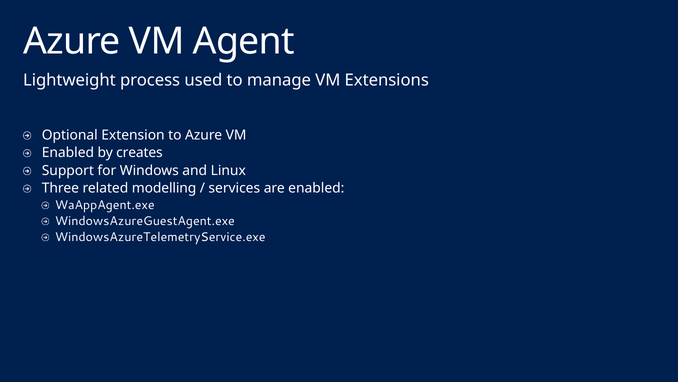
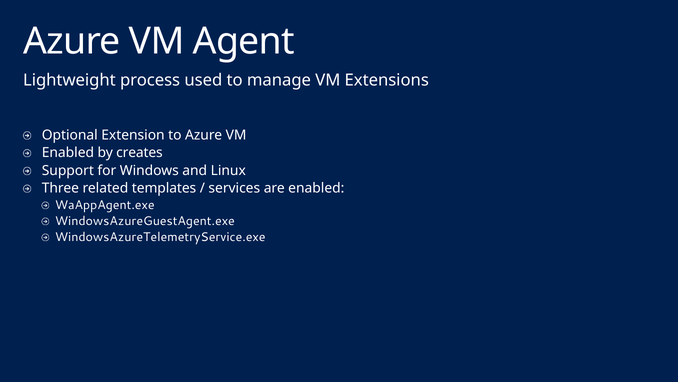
modelling: modelling -> templates
